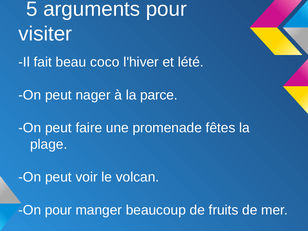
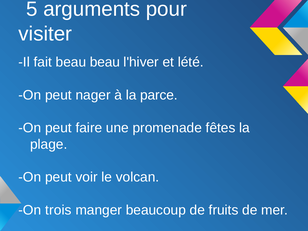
beau coco: coco -> beau
On pour: pour -> trois
